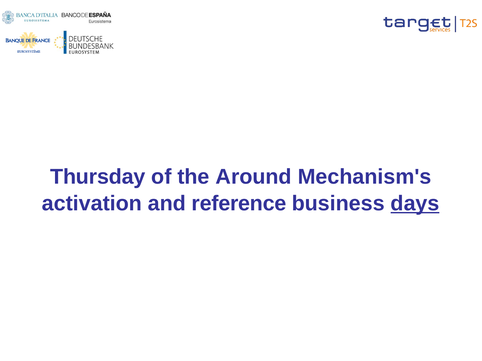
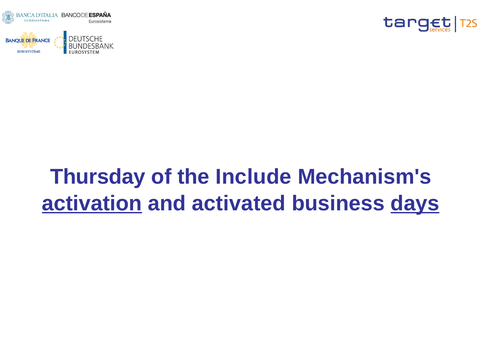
Around: Around -> Include
activation underline: none -> present
reference: reference -> activated
